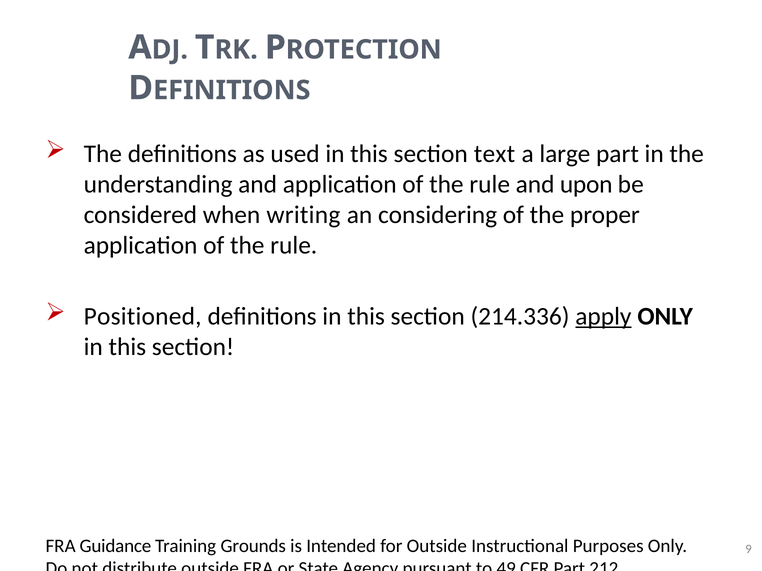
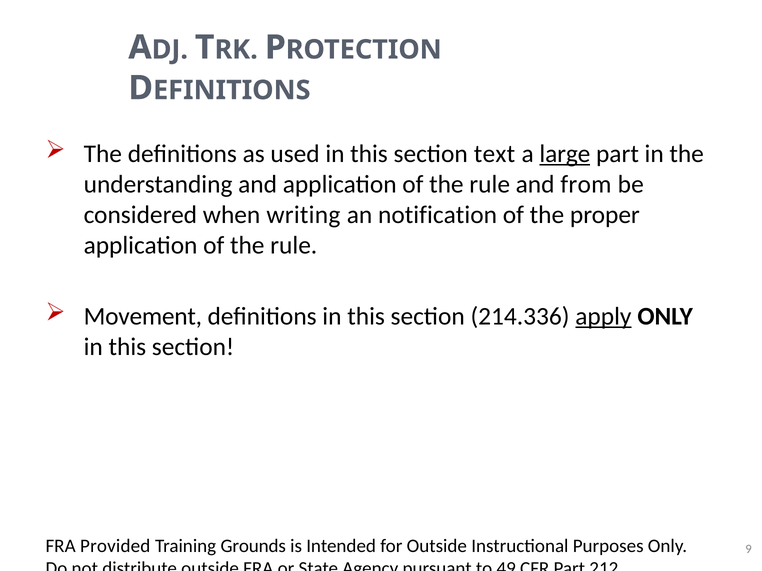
large underline: none -> present
upon: upon -> from
considering: considering -> notification
Positioned: Positioned -> Movement
Guidance: Guidance -> Provided
